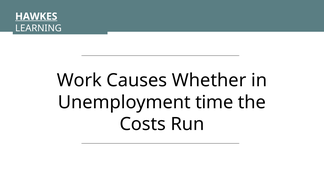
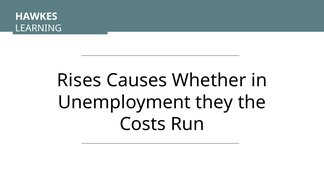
HAWKES underline: present -> none
Work: Work -> Rises
time: time -> they
